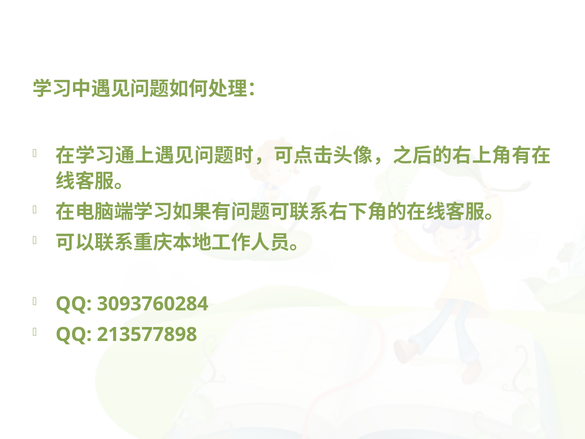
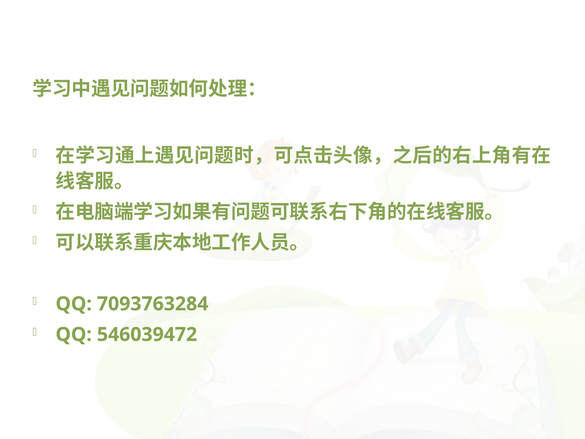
3093760284: 3093760284 -> 7093763284
213577898: 213577898 -> 546039472
